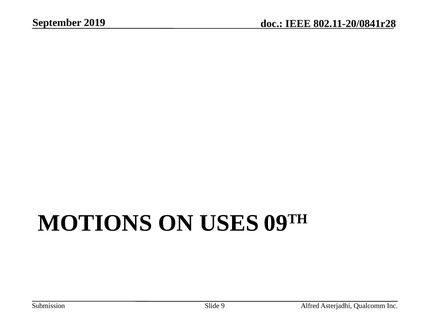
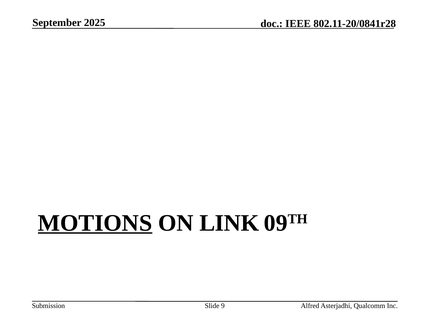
2019: 2019 -> 2025
MOTIONS underline: none -> present
USES: USES -> LINK
